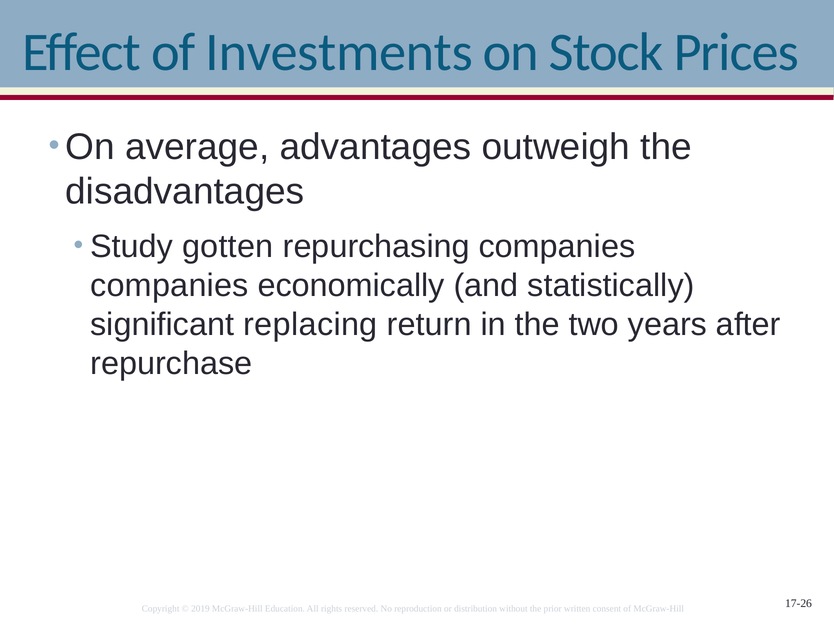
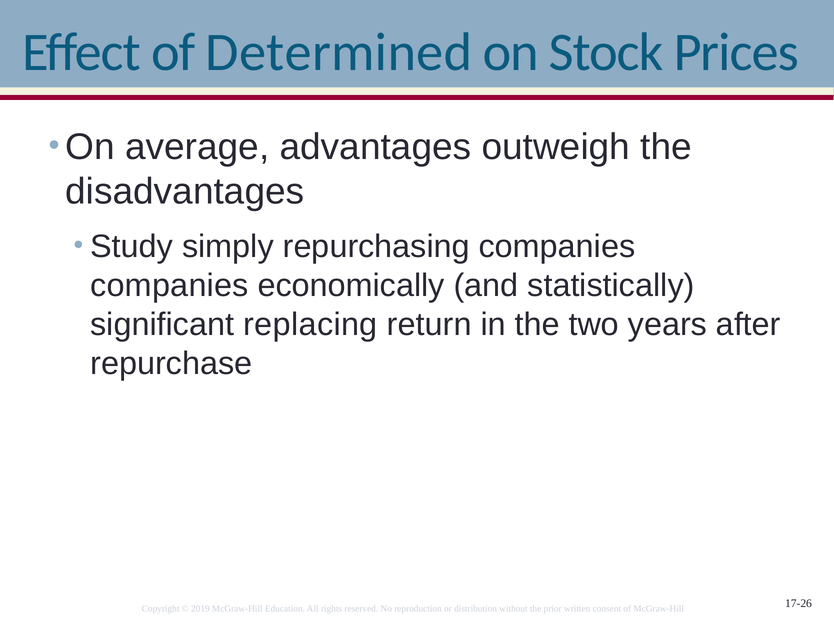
Investments: Investments -> Determined
gotten: gotten -> simply
